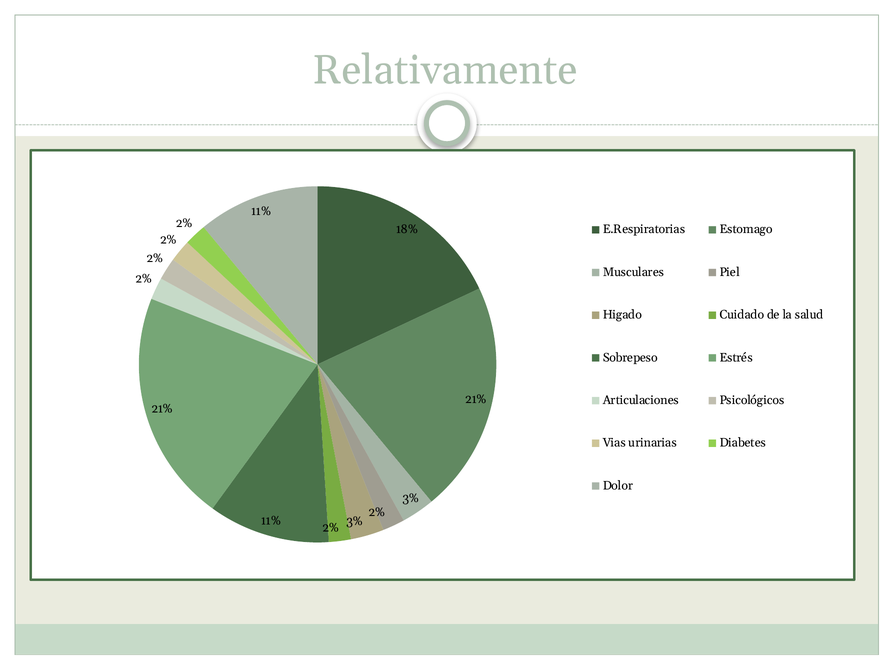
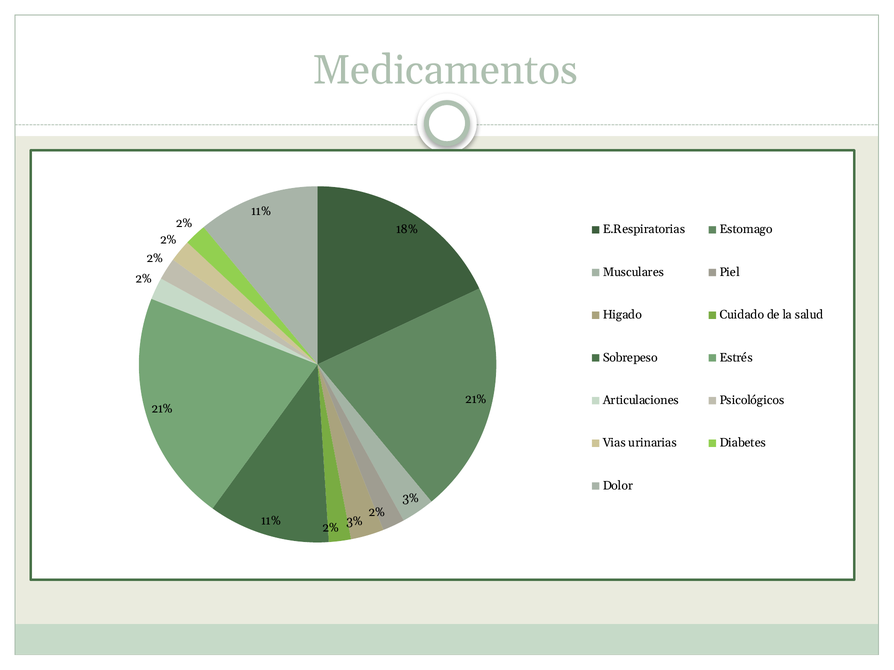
Relativamente: Relativamente -> Medicamentos
